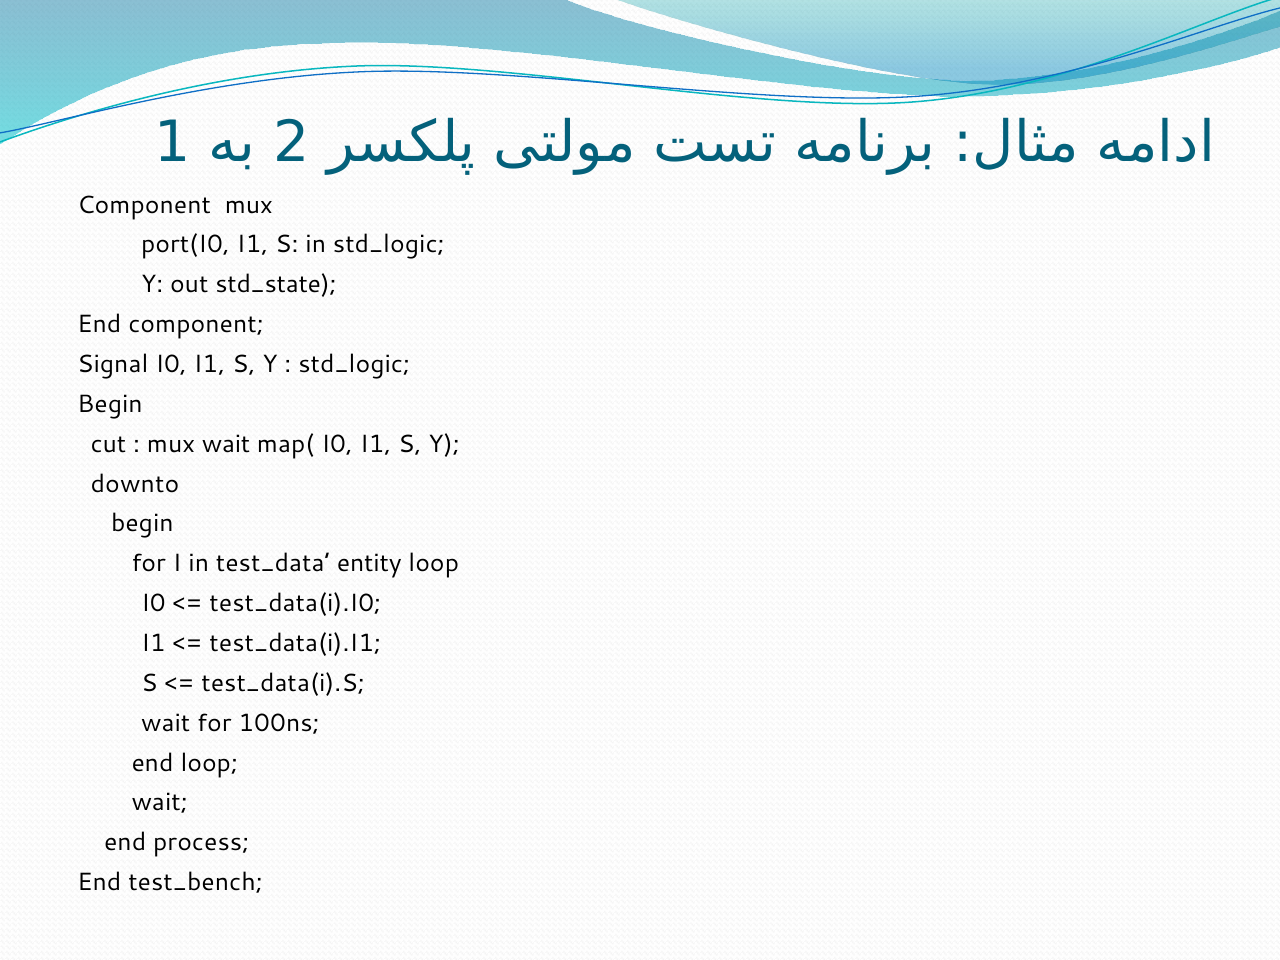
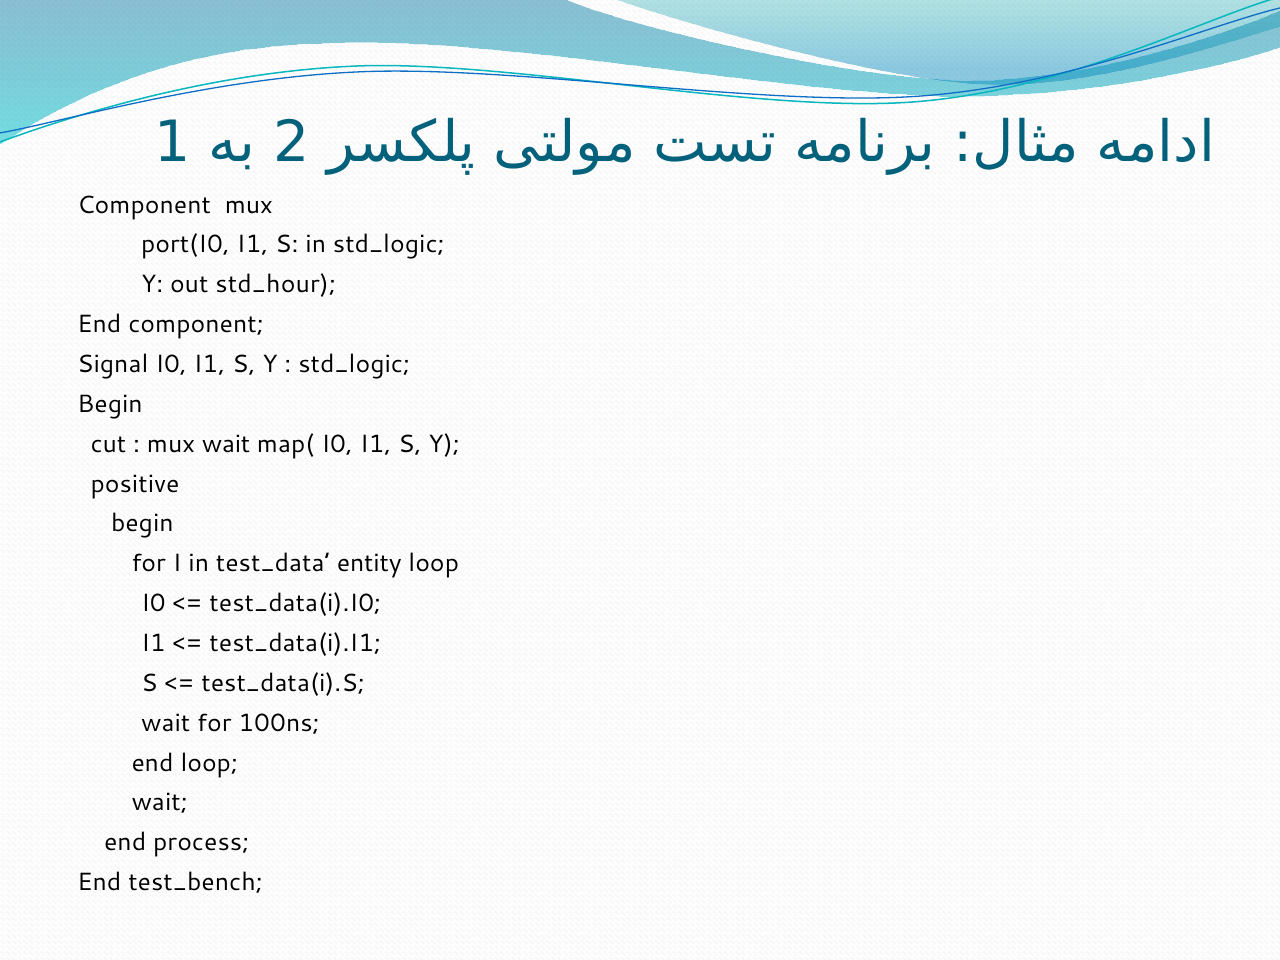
std_state: std_state -> std_hour
downto: downto -> positive
